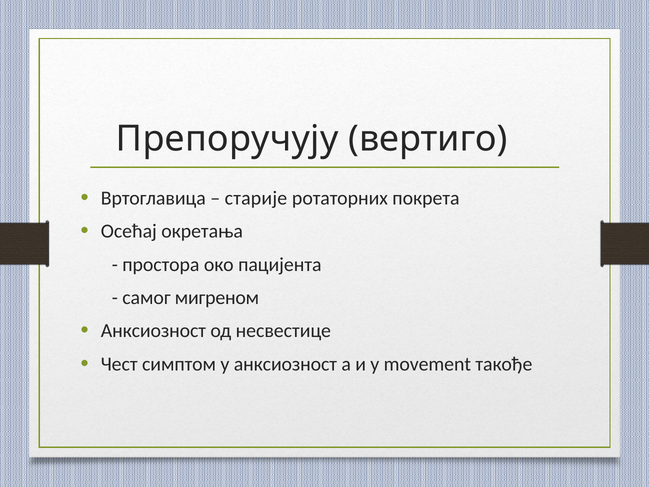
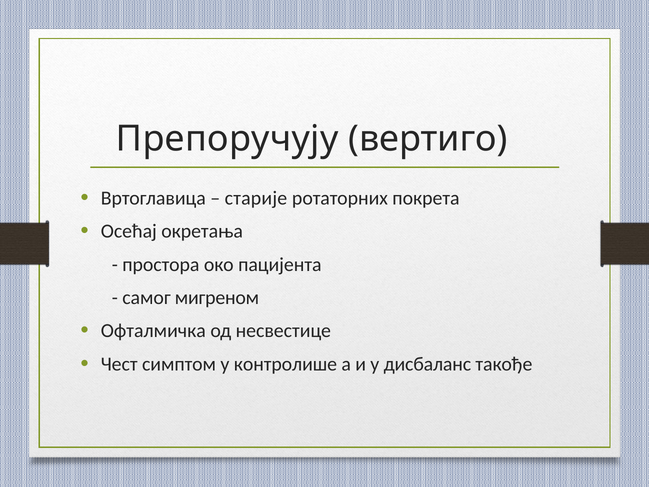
Aнксиoзнoст: Aнксиoзнoст -> Офталмичка
анксиозност: анксиозност -> контролише
movement: movement -> дисбаланс
